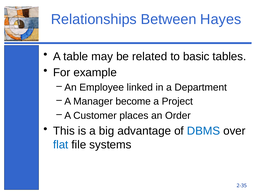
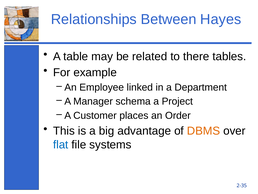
basic: basic -> there
become: become -> schema
DBMS colour: blue -> orange
